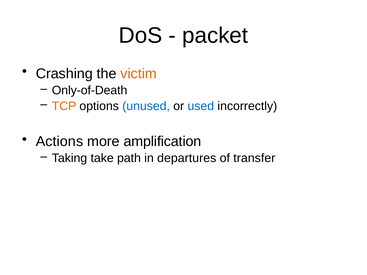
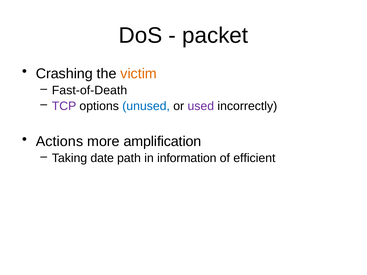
Only-of-Death: Only-of-Death -> Fast-of-Death
TCP colour: orange -> purple
used colour: blue -> purple
take: take -> date
departures: departures -> information
transfer: transfer -> efficient
